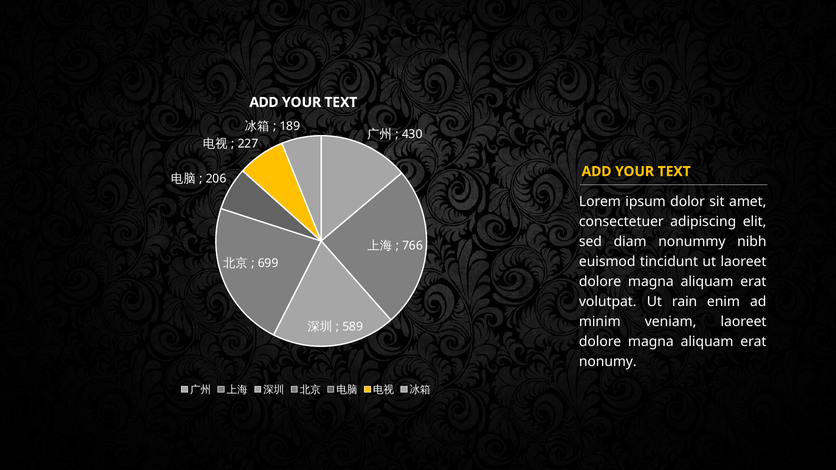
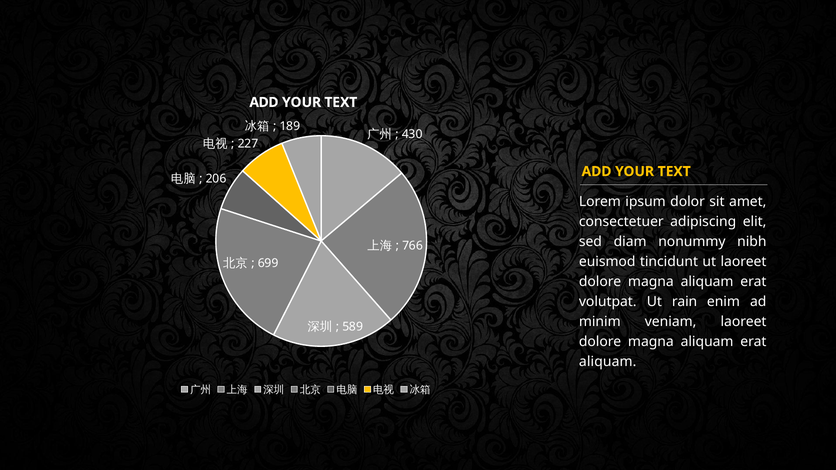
nonumy at (608, 362): nonumy -> aliquam
